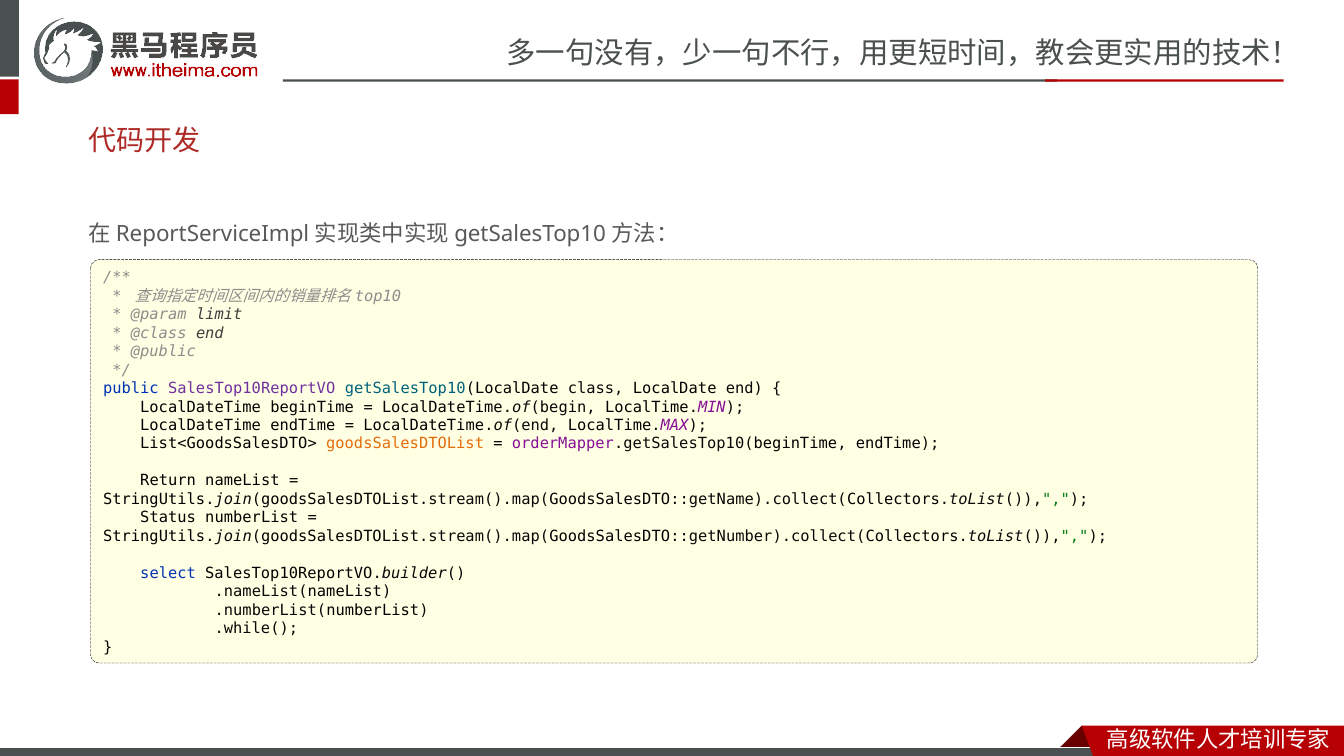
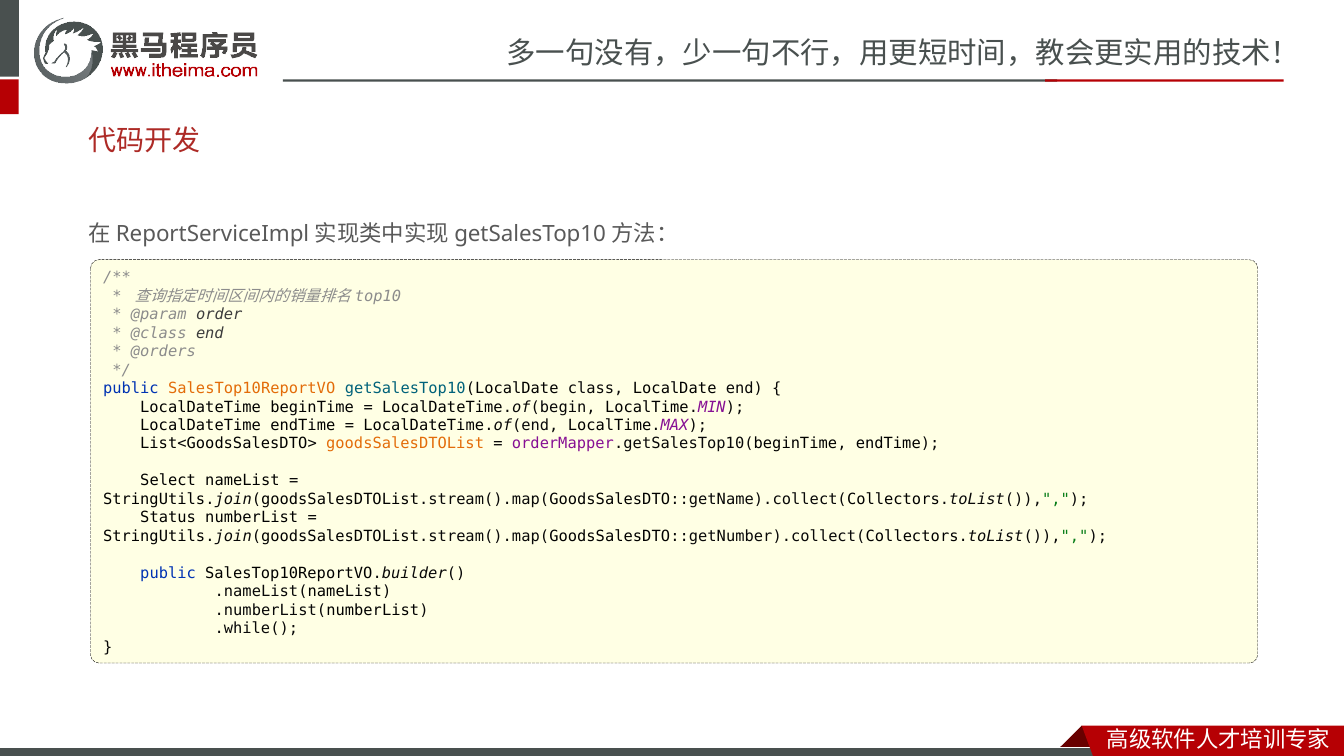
limit: limit -> order
@public: @public -> @orders
SalesTop10ReportVO colour: purple -> orange
Return: Return -> Select
select at (168, 573): select -> public
